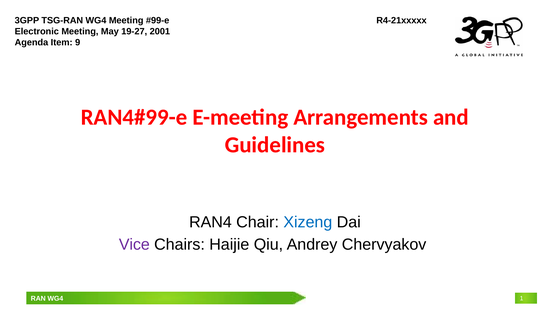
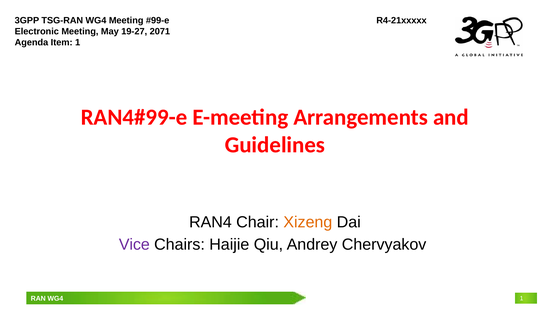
2001: 2001 -> 2071
Item 9: 9 -> 1
Xizeng colour: blue -> orange
